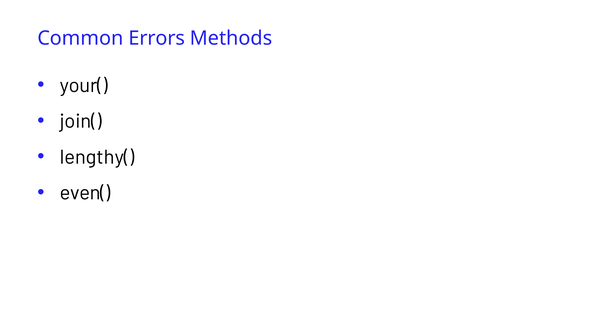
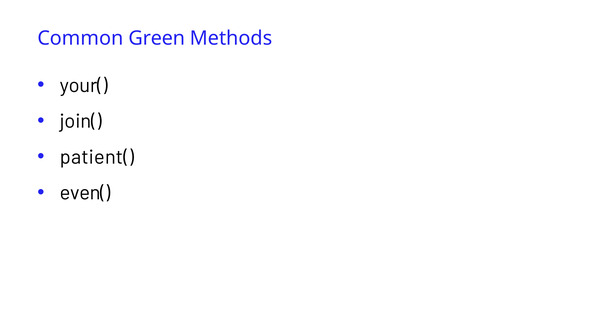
Errors: Errors -> Green
lengthy(: lengthy( -> patient(
